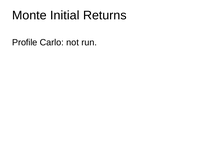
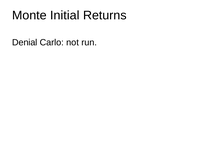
Profile: Profile -> Denial
